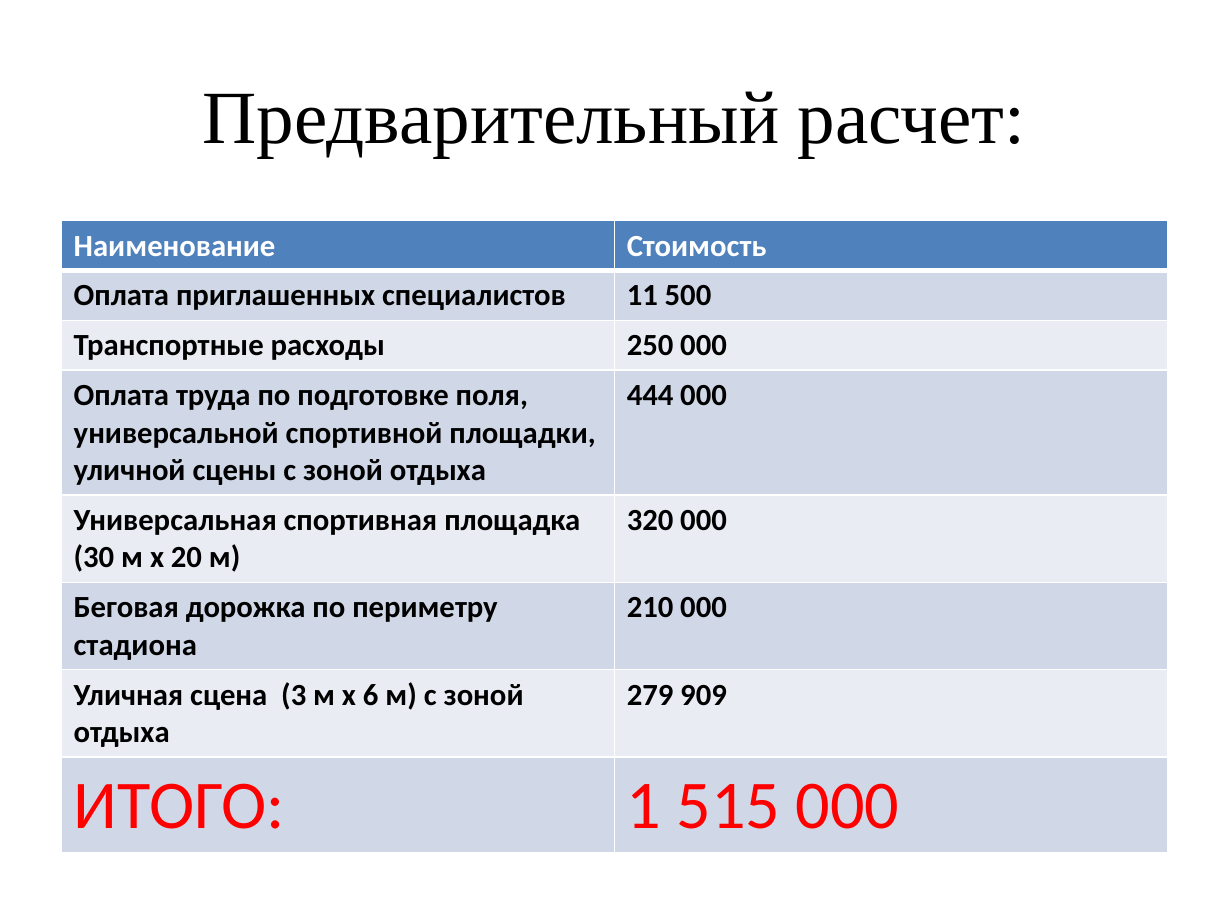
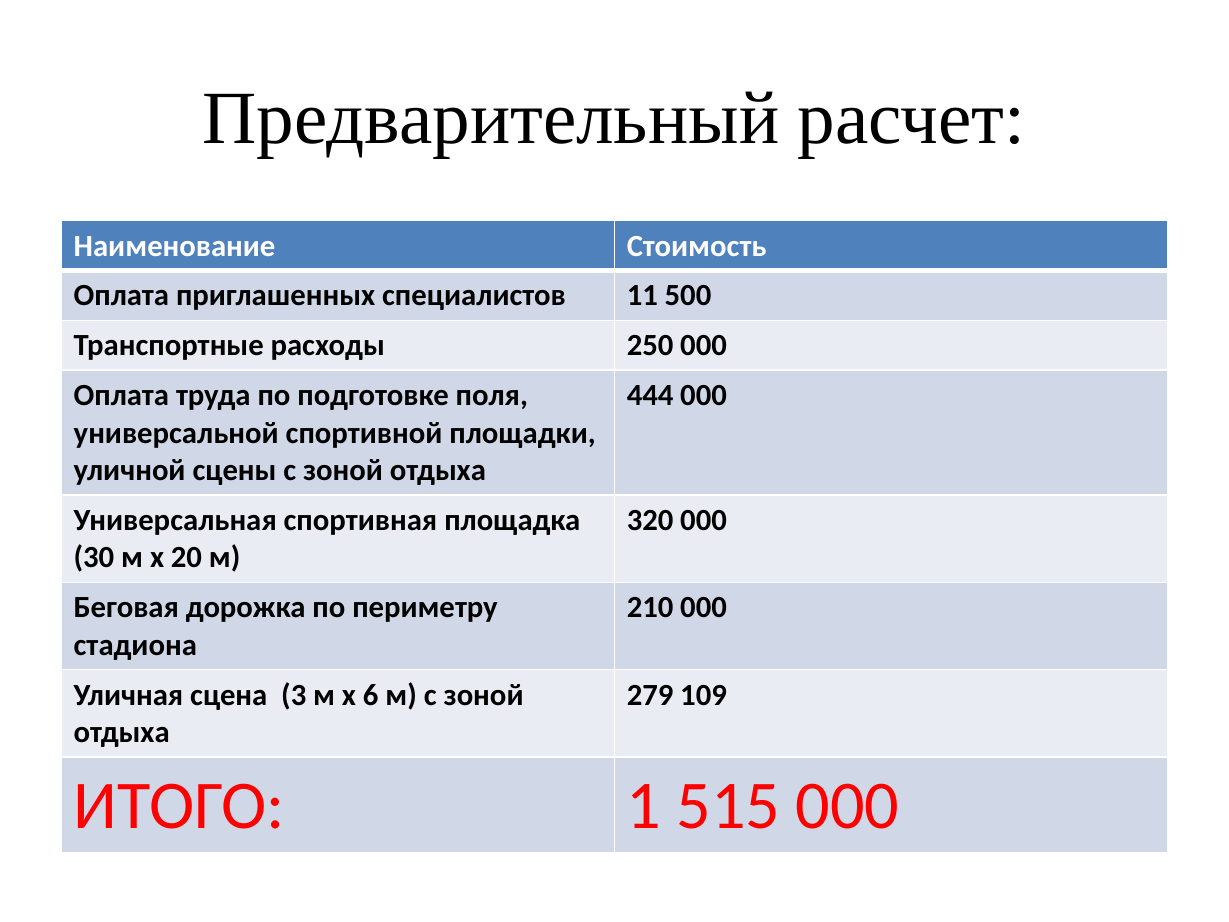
909: 909 -> 109
